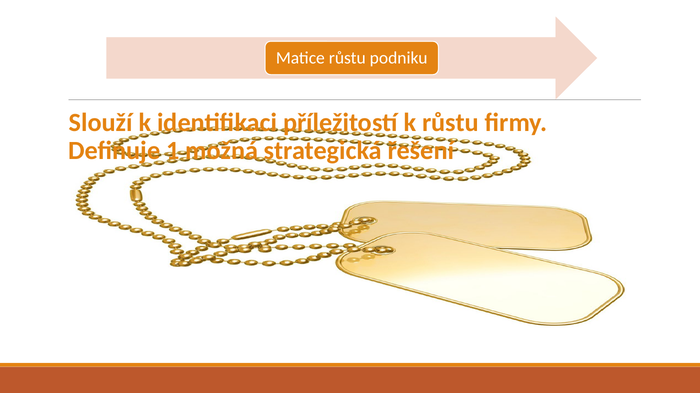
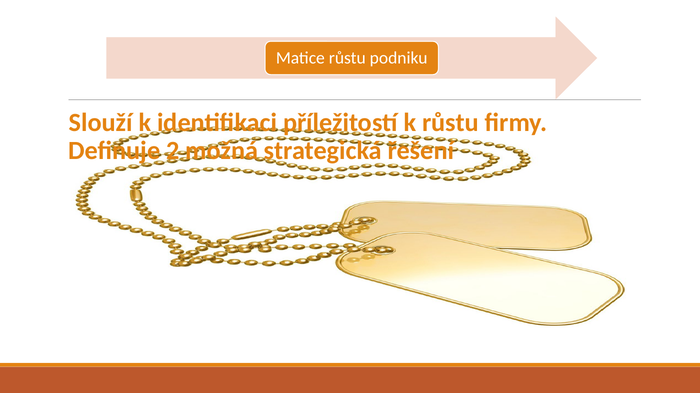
1: 1 -> 2
